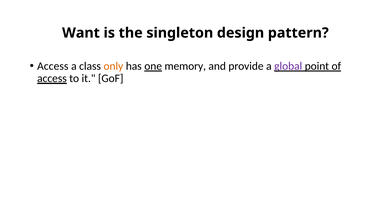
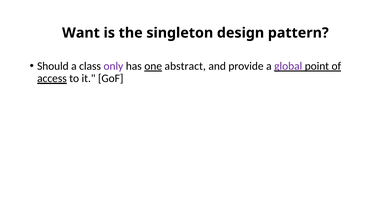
Access at (53, 66): Access -> Should
only colour: orange -> purple
memory: memory -> abstract
